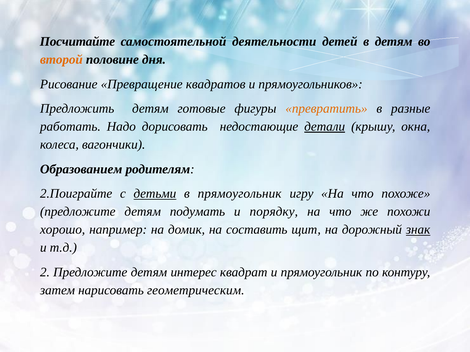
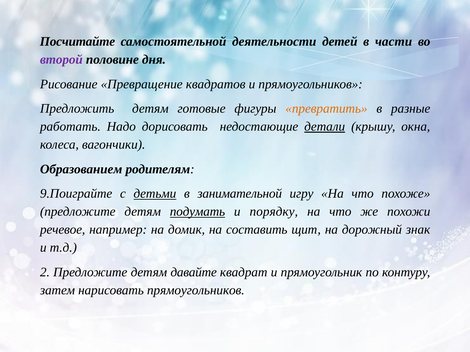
в детям: детям -> части
второй colour: orange -> purple
2.Поиграйте: 2.Поиграйте -> 9.Поиграйте
в прямоугольник: прямоугольник -> занимательной
подумать underline: none -> present
хорошо: хорошо -> речевое
знак underline: present -> none
интерес: интерес -> давайте
нарисовать геометрическим: геометрическим -> прямоугольников
